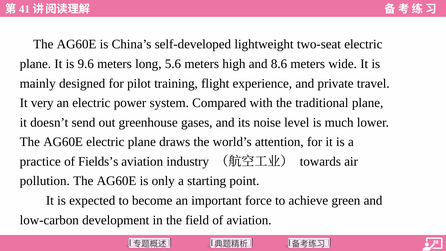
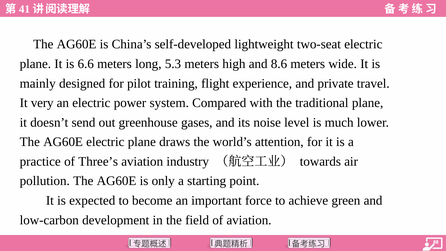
9.6: 9.6 -> 6.6
5.6: 5.6 -> 5.3
Fields’s: Fields’s -> Three’s
